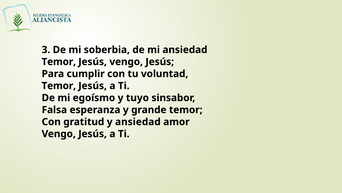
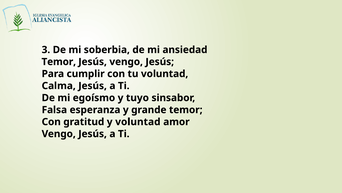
Temor at (59, 86): Temor -> Calma
y ansiedad: ansiedad -> voluntad
